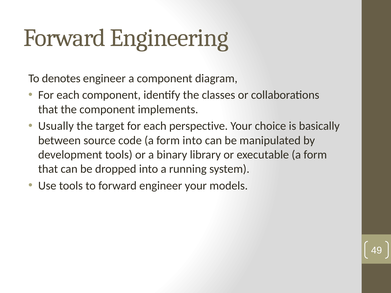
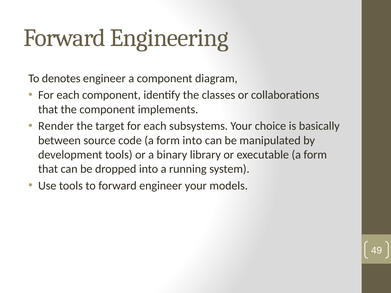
Usually: Usually -> Render
perspective: perspective -> subsystems
